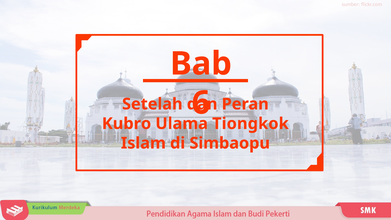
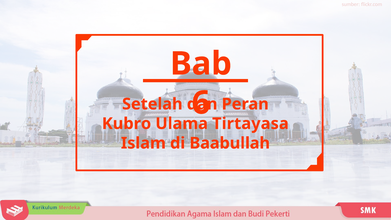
Tiongkok: Tiongkok -> Tirtayasa
Simbaopu: Simbaopu -> Baabullah
